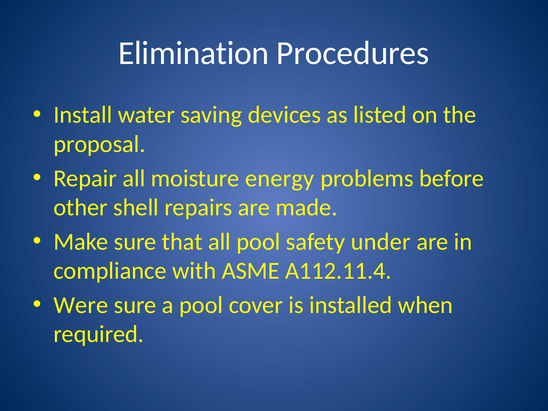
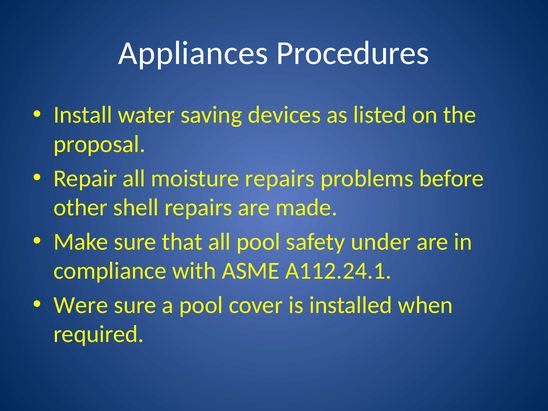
Elimination: Elimination -> Appliances
moisture energy: energy -> repairs
A112.11.4: A112.11.4 -> A112.24.1
